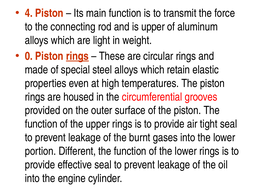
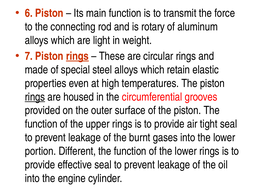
4: 4 -> 6
is upper: upper -> rotary
0: 0 -> 7
rings at (35, 97) underline: none -> present
